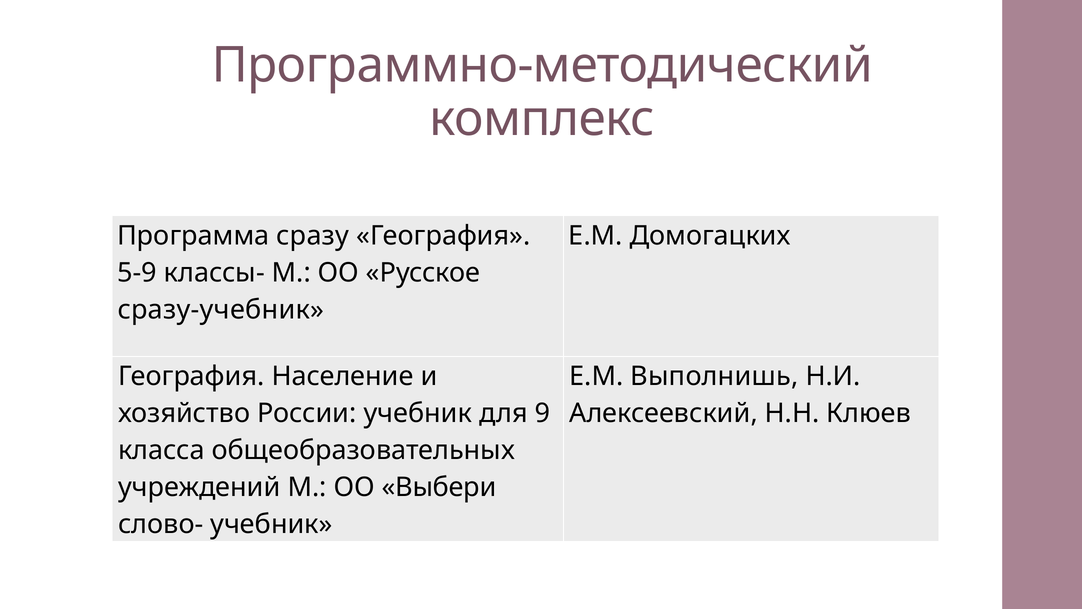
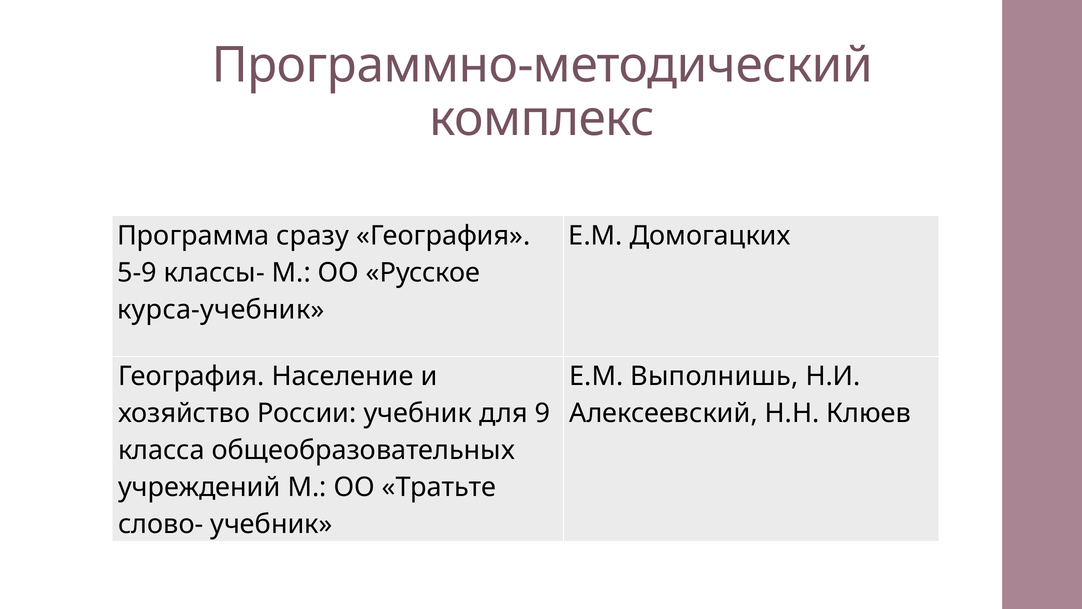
сразу-учебник: сразу-учебник -> курса-учебник
Выбери: Выбери -> Тратьте
